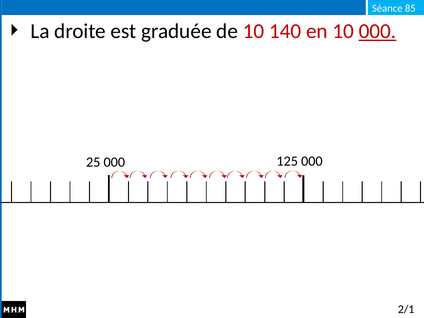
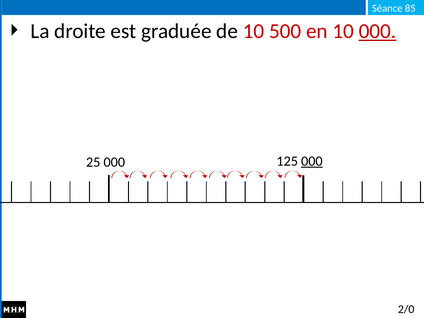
140: 140 -> 500
000 at (312, 161) underline: none -> present
2/1: 2/1 -> 2/0
